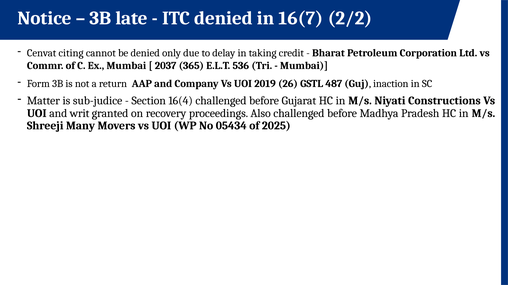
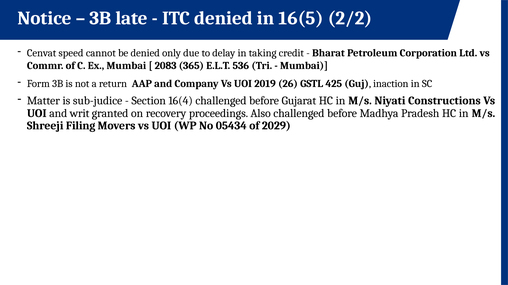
16(7: 16(7 -> 16(5
citing: citing -> speed
2037: 2037 -> 2083
487: 487 -> 425
Many: Many -> Filing
2025: 2025 -> 2029
